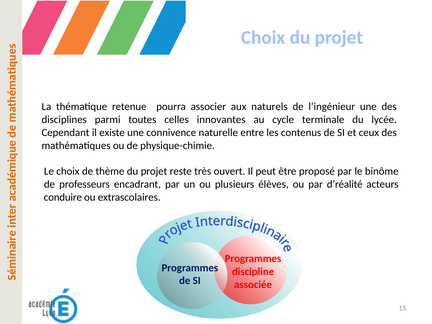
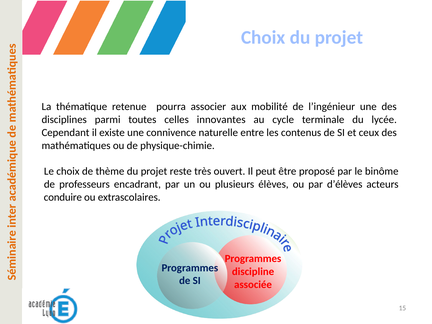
naturels: naturels -> mobilité
d’réalité: d’réalité -> d’élèves
